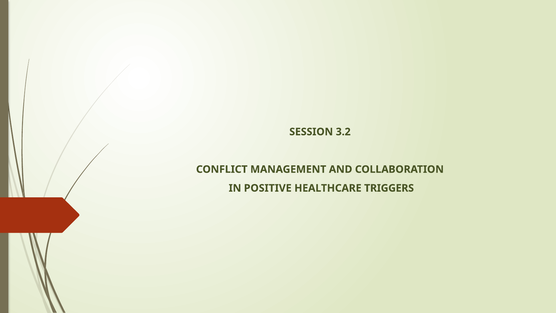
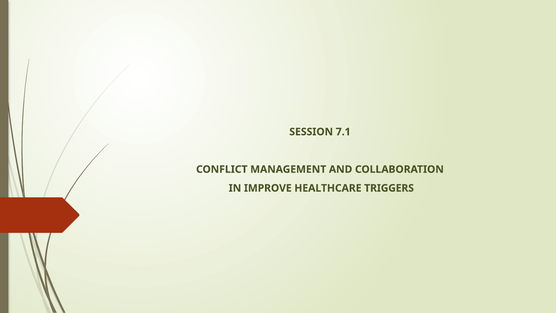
3.2: 3.2 -> 7.1
POSITIVE: POSITIVE -> IMPROVE
